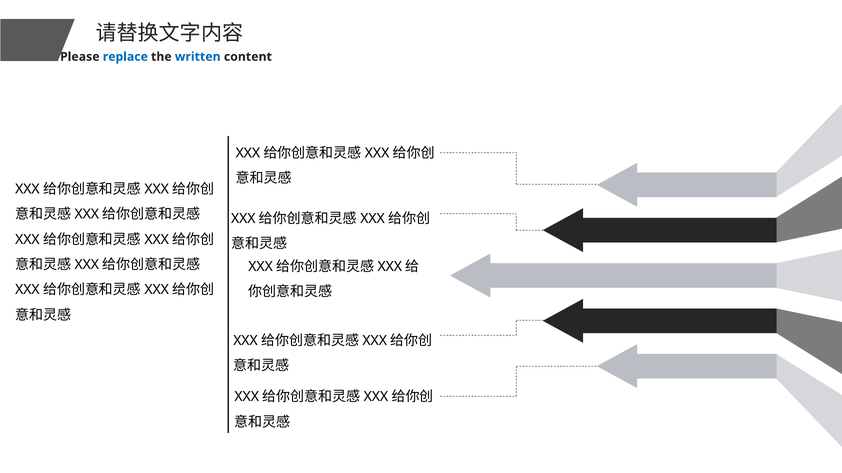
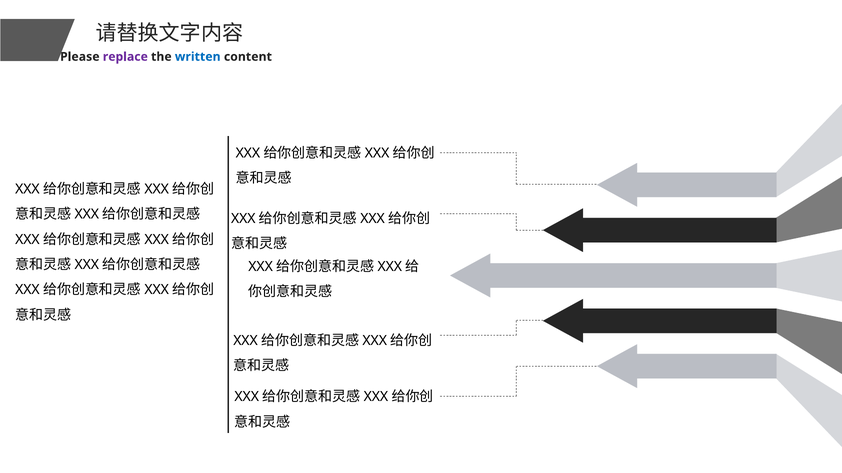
replace colour: blue -> purple
